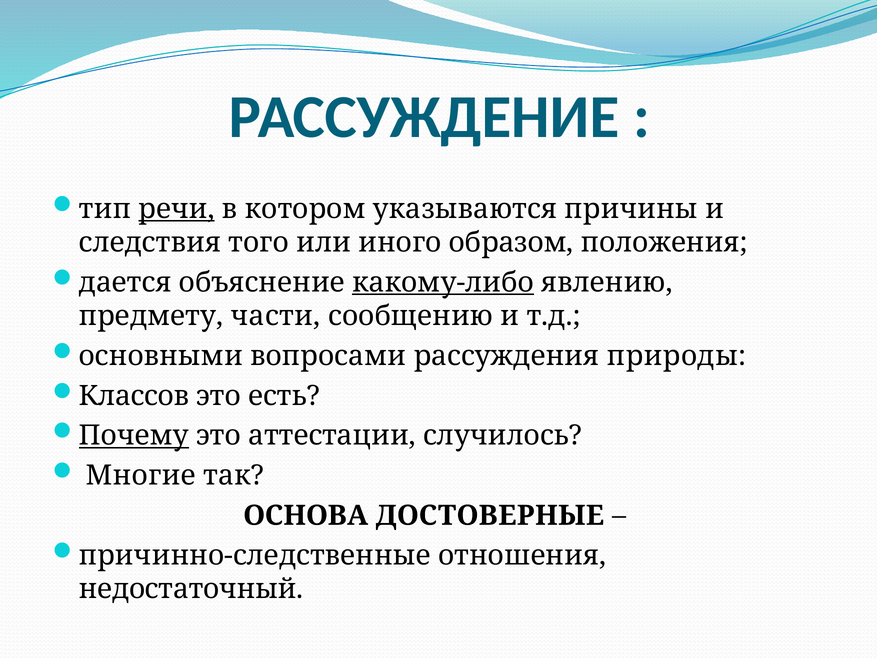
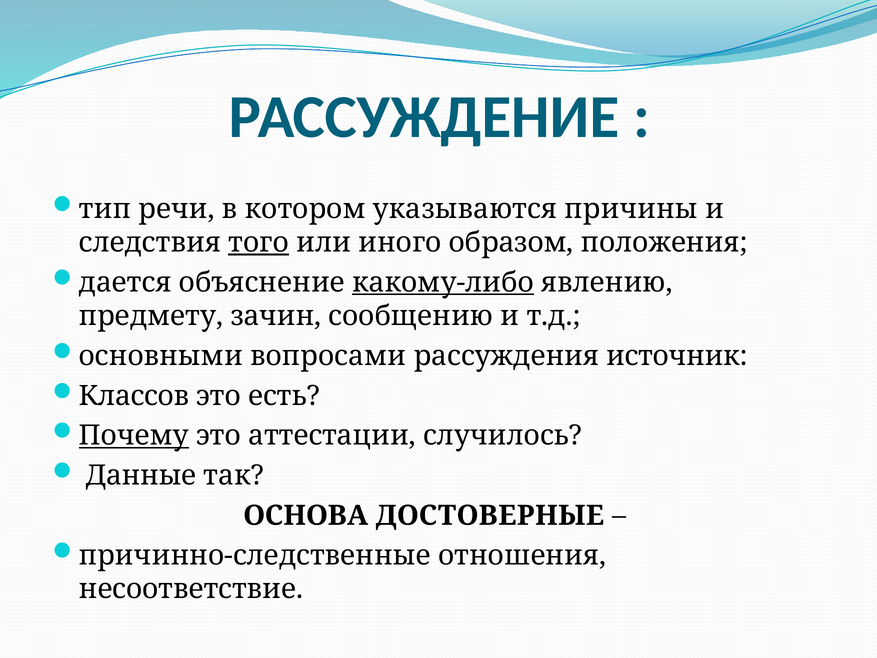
речи underline: present -> none
того underline: none -> present
части: части -> зачин
природы: природы -> источник
Многие: Многие -> Данные
недостаточный: недостаточный -> несоответствие
